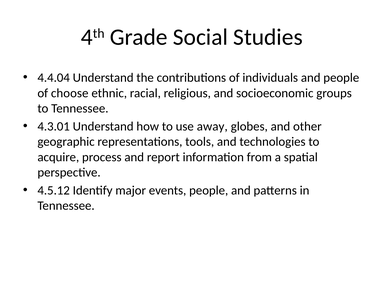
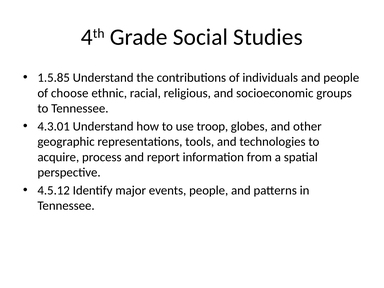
4.4.04: 4.4.04 -> 1.5.85
away: away -> troop
